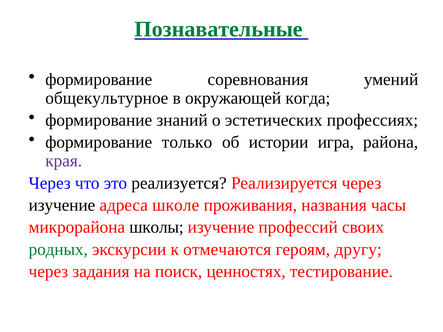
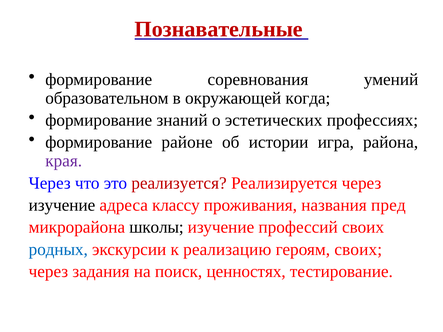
Познавательные colour: green -> red
общекультурное: общекультурное -> образовательном
только: только -> районе
реализуется colour: black -> red
школе: школе -> классу
часы: часы -> пред
родных colour: green -> blue
отмечаются: отмечаются -> реализацию
героям другу: другу -> своих
